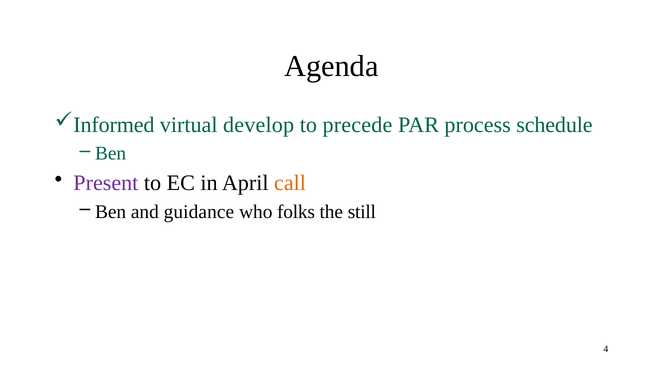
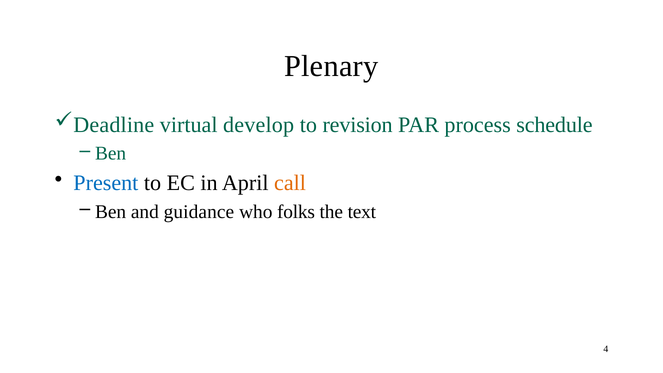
Agenda: Agenda -> Plenary
Informed: Informed -> Deadline
precede: precede -> revision
Present colour: purple -> blue
still: still -> text
